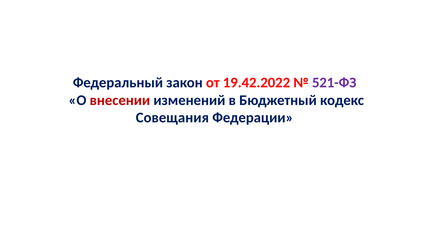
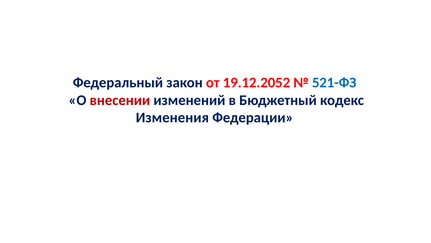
19.42.2022: 19.42.2022 -> 19.12.2052
521-ФЗ colour: purple -> blue
Совещания: Совещания -> Изменения
